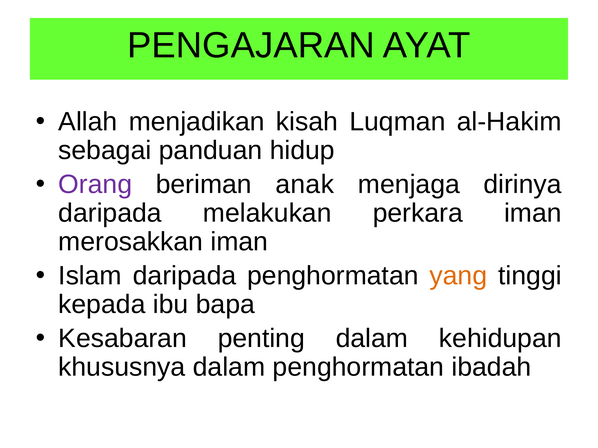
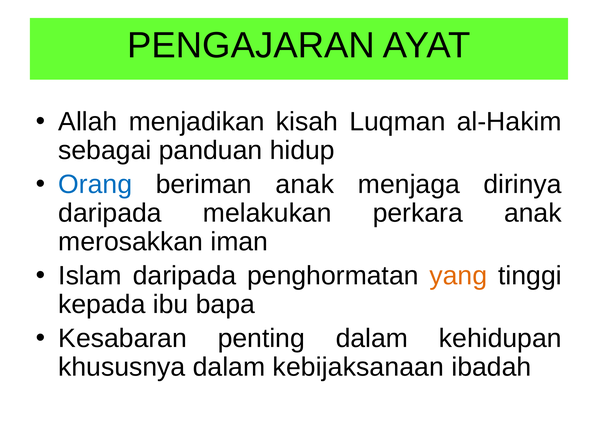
Orang colour: purple -> blue
perkara iman: iman -> anak
dalam penghormatan: penghormatan -> kebijaksanaan
